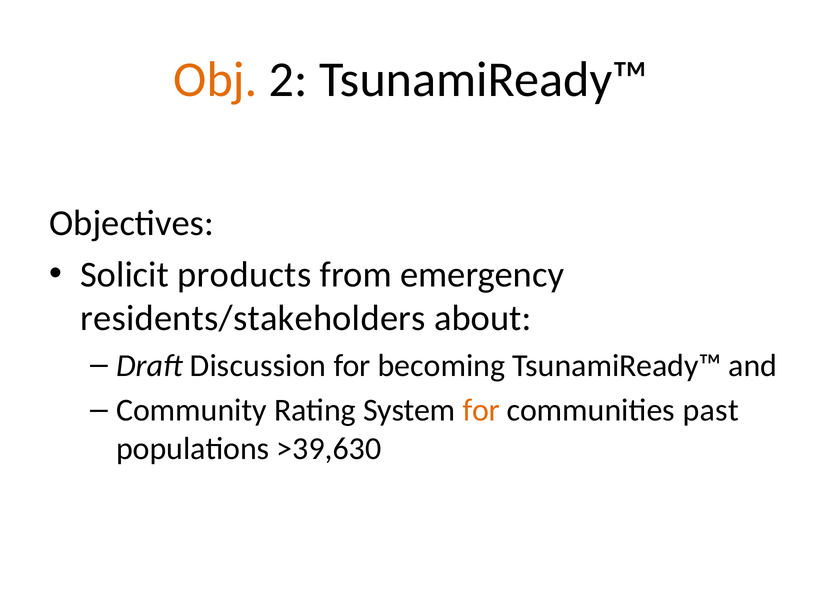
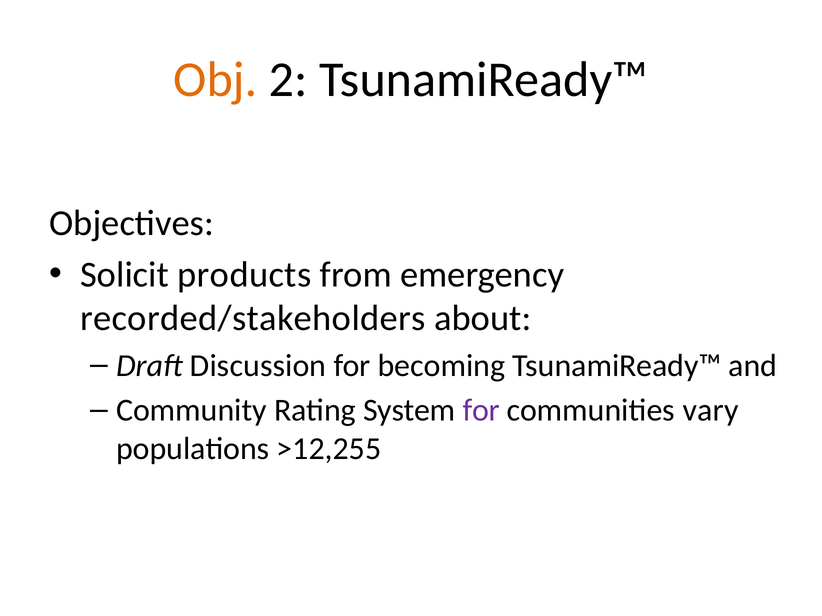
residents/stakeholders: residents/stakeholders -> recorded/stakeholders
for at (481, 411) colour: orange -> purple
past: past -> vary
>39,630: >39,630 -> >12,255
